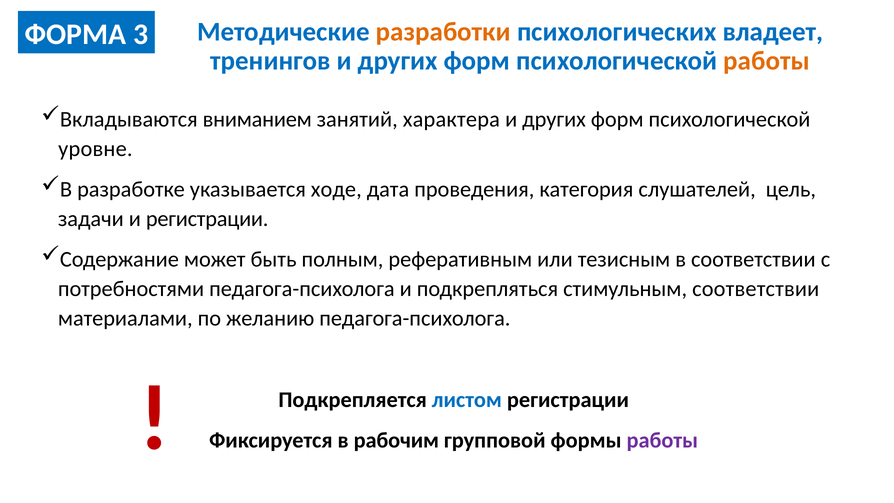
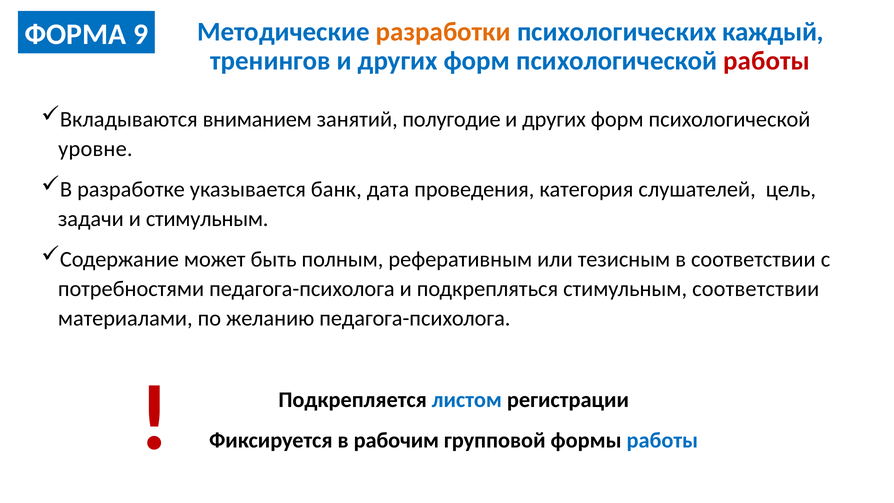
владеет: владеет -> каждый
3: 3 -> 9
работы at (767, 61) colour: orange -> red
характера: характера -> полугодие
ходе: ходе -> банк
и регистрации: регистрации -> стимульным
работы at (662, 440) colour: purple -> blue
